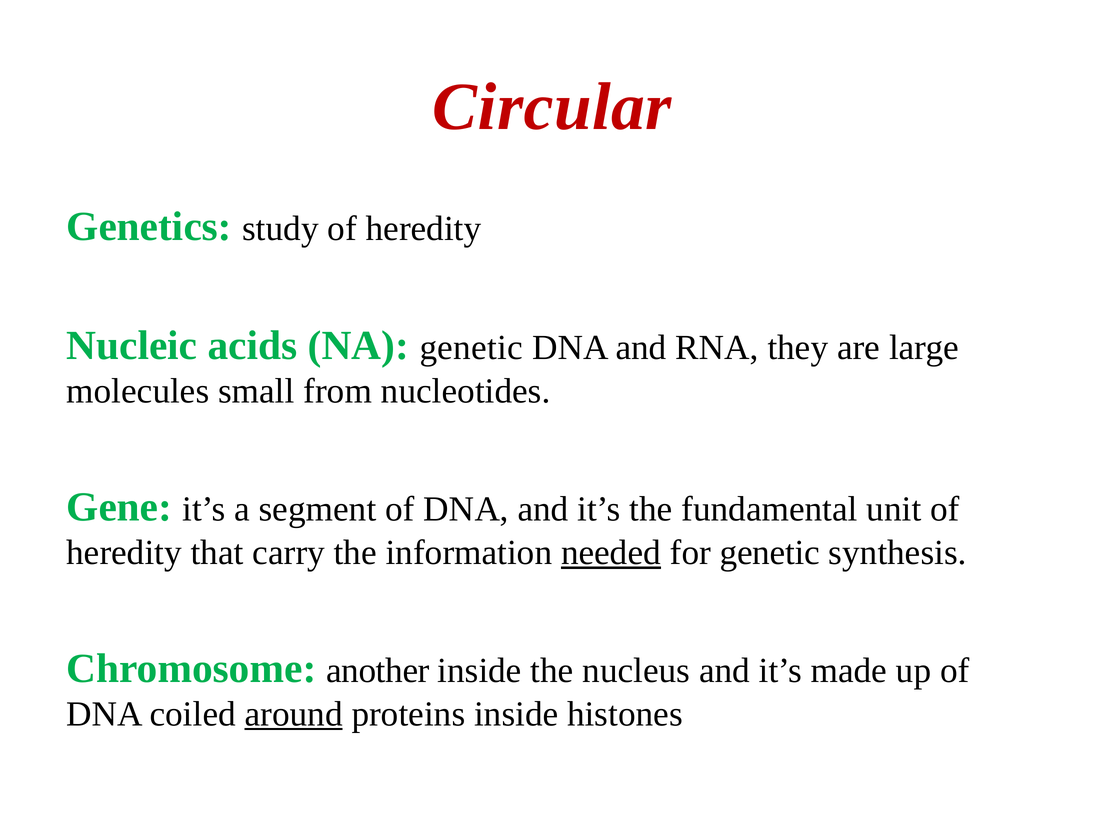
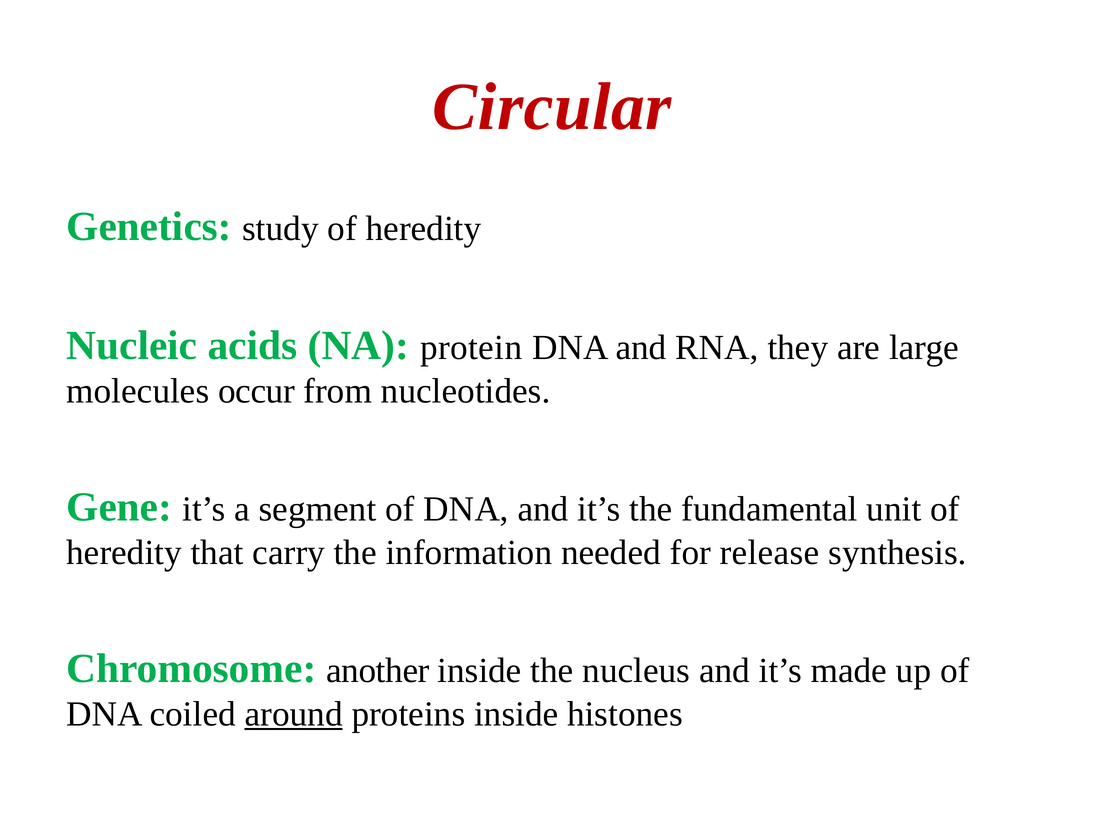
NA genetic: genetic -> protein
small: small -> occur
needed underline: present -> none
for genetic: genetic -> release
